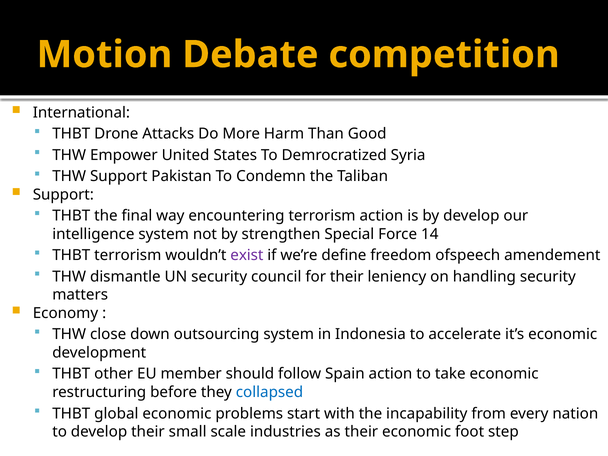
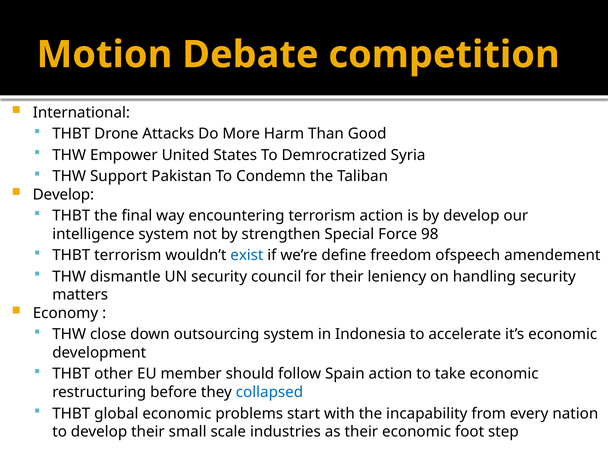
Support at (63, 195): Support -> Develop
14: 14 -> 98
exist colour: purple -> blue
